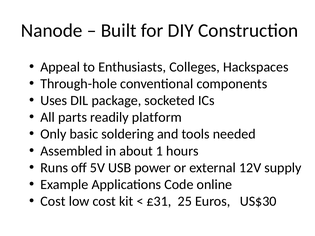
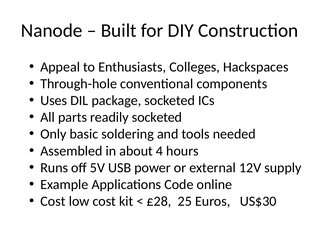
readily platform: platform -> socketed
1: 1 -> 4
£31: £31 -> £28
